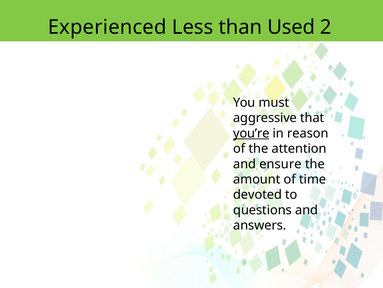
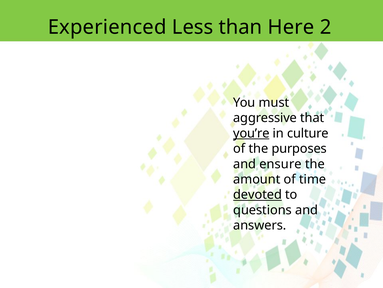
Used: Used -> Here
reason: reason -> culture
attention: attention -> purposes
devoted underline: none -> present
